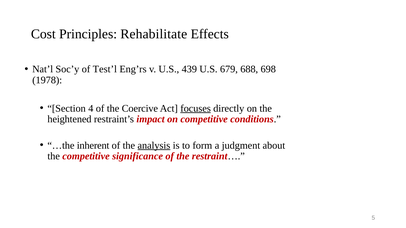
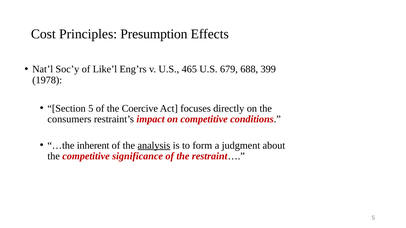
Rehabilitate: Rehabilitate -> Presumption
Test’l: Test’l -> Like’l
439: 439 -> 465
698: 698 -> 399
Section 4: 4 -> 5
focuses underline: present -> none
heightened: heightened -> consumers
